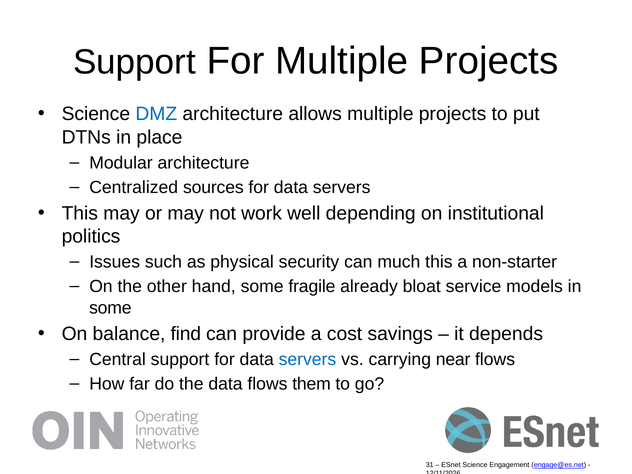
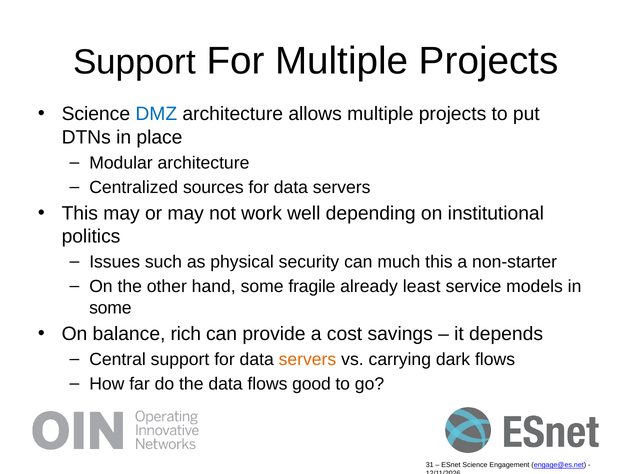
bloat: bloat -> least
find: find -> rich
servers at (307, 359) colour: blue -> orange
near: near -> dark
them: them -> good
